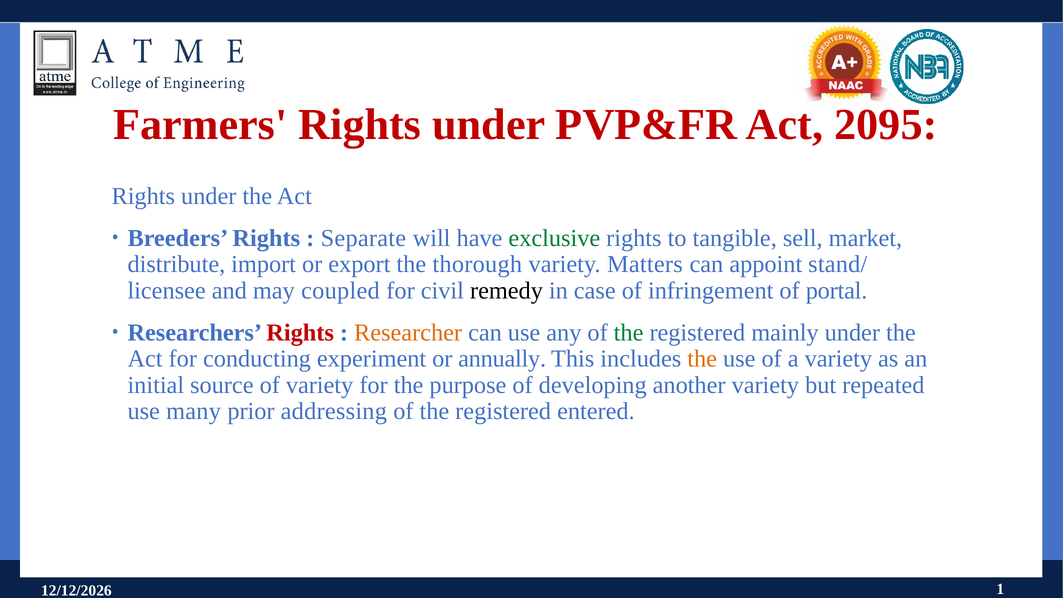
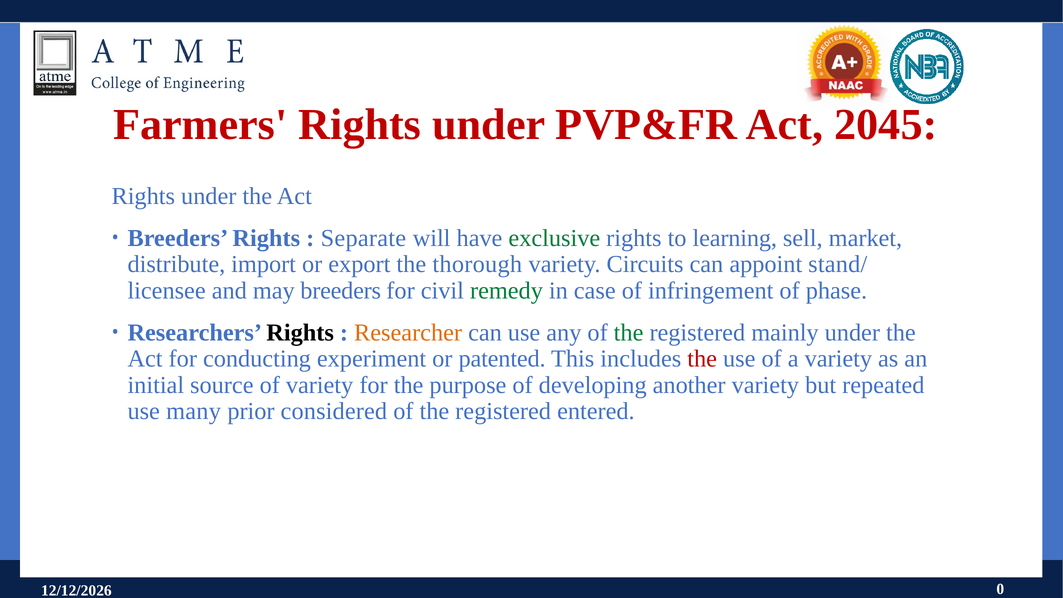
2095: 2095 -> 2045
tangible: tangible -> learning
Matters: Matters -> Circuits
may coupled: coupled -> breeders
remedy colour: black -> green
portal: portal -> phase
Rights at (300, 332) colour: red -> black
annually: annually -> patented
the at (702, 359) colour: orange -> red
addressing: addressing -> considered
1: 1 -> 0
